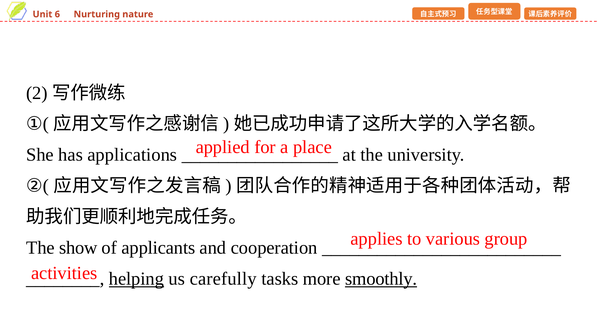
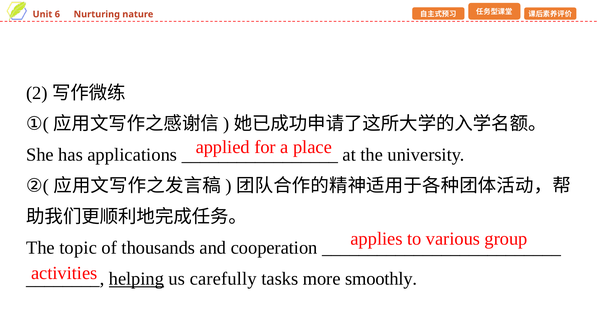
show: show -> topic
applicants: applicants -> thousands
smoothly underline: present -> none
